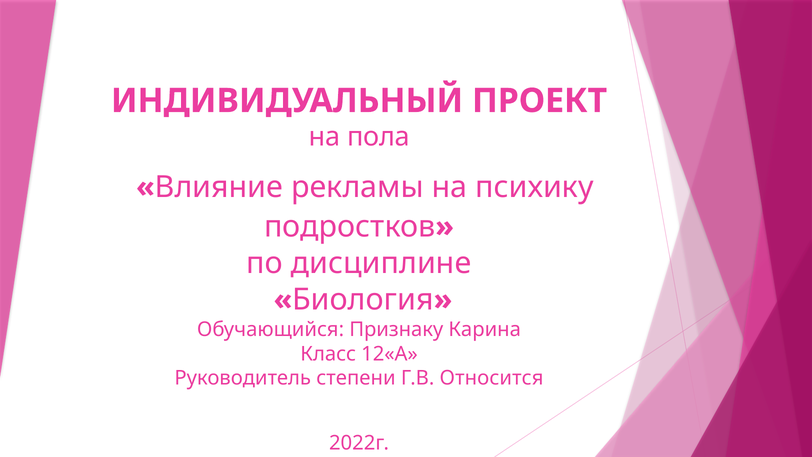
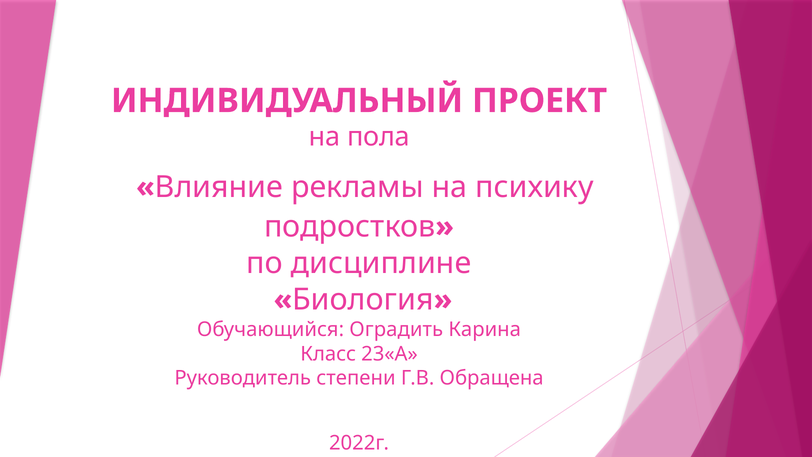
Признаку: Признаку -> Оградить
12«А: 12«А -> 23«А
Относится: Относится -> Обращена
